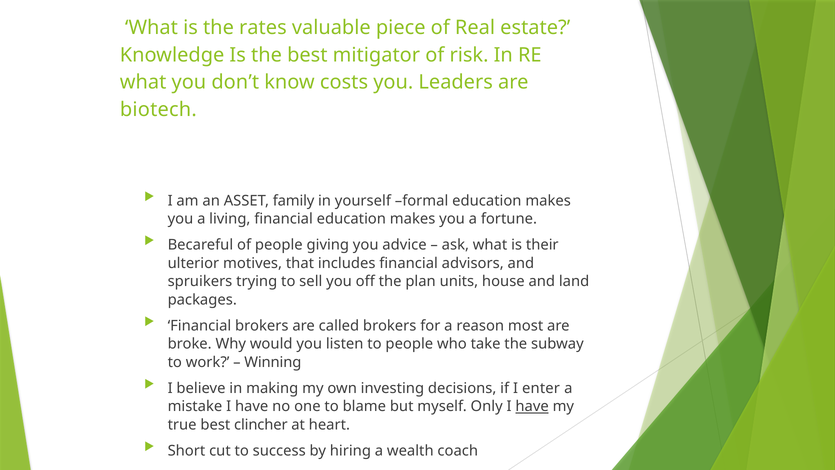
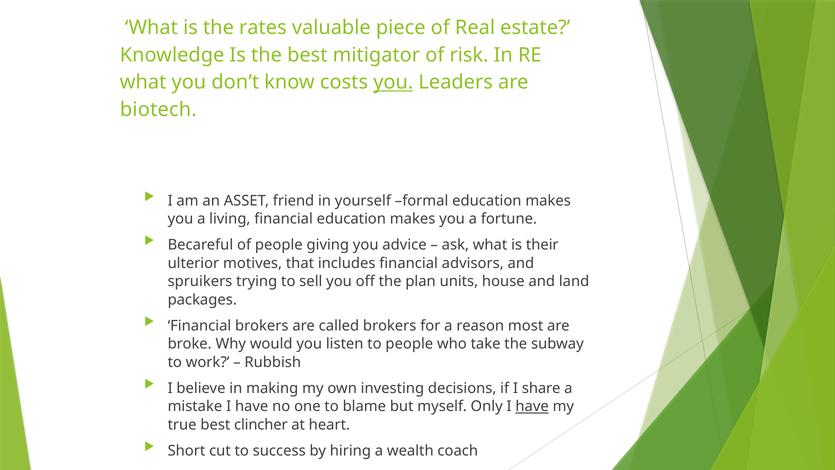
you at (393, 82) underline: none -> present
family: family -> friend
Winning: Winning -> Rubbish
enter: enter -> share
